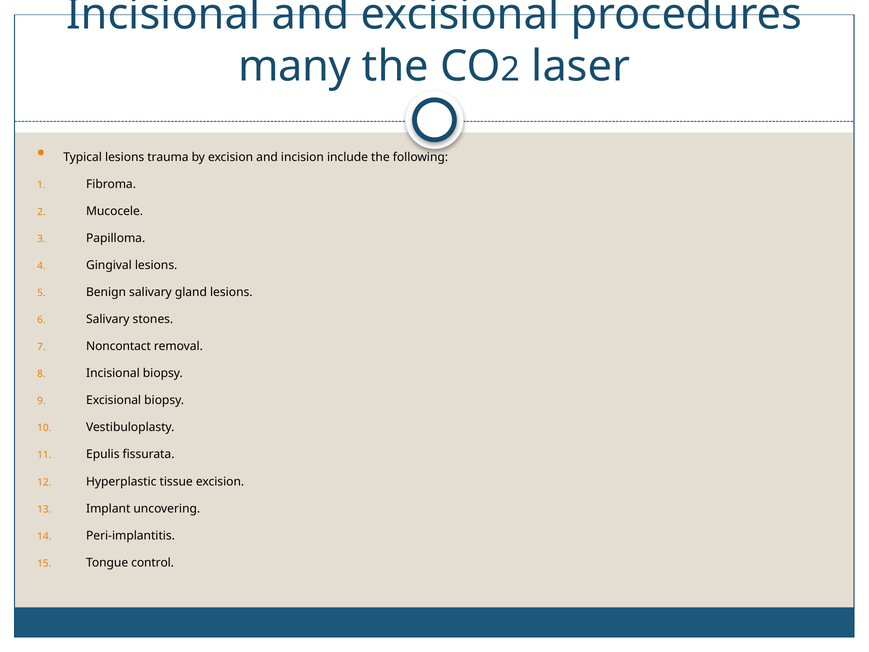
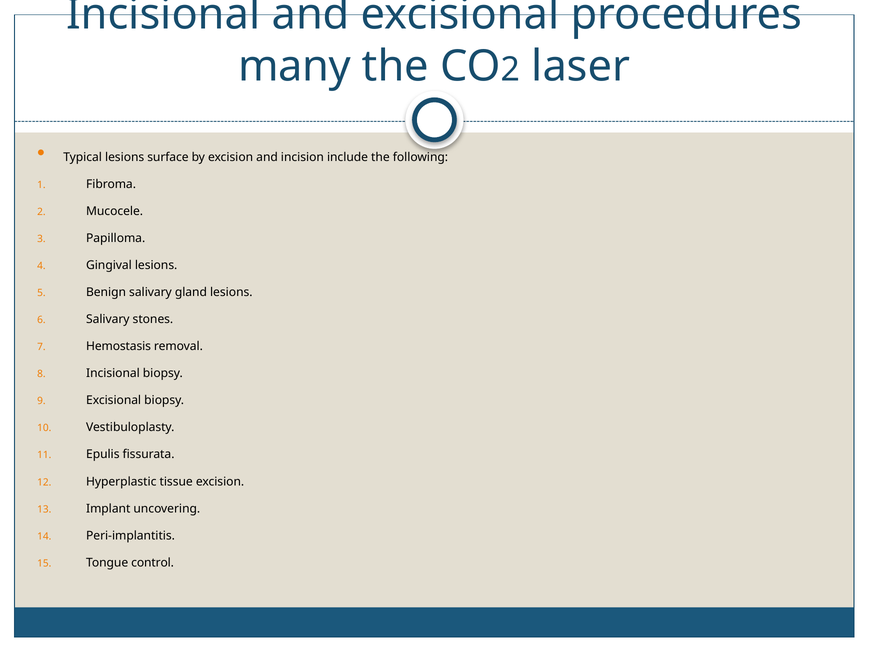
trauma: trauma -> surface
Noncontact: Noncontact -> Hemostasis
